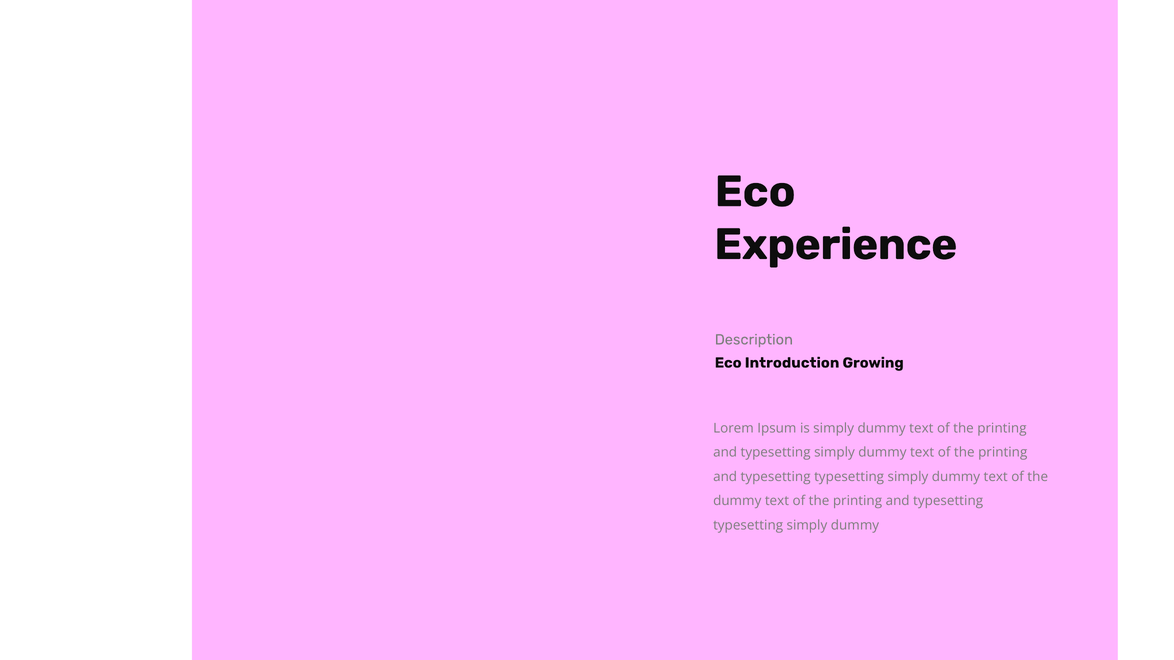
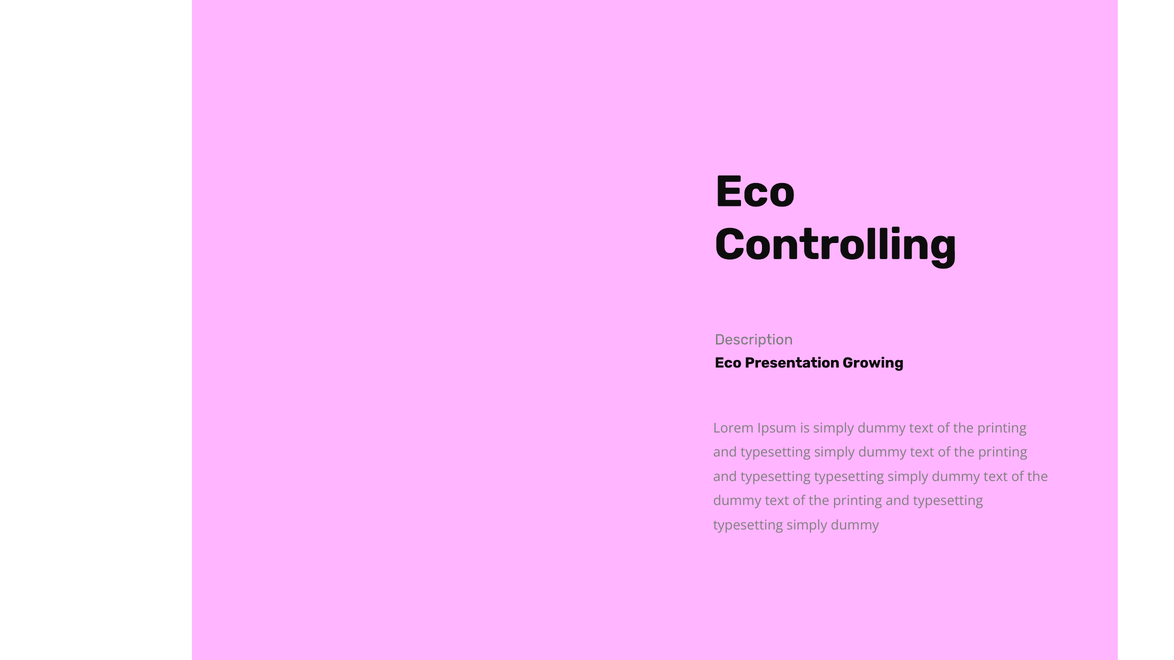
Experience: Experience -> Controlling
Introduction: Introduction -> Presentation
